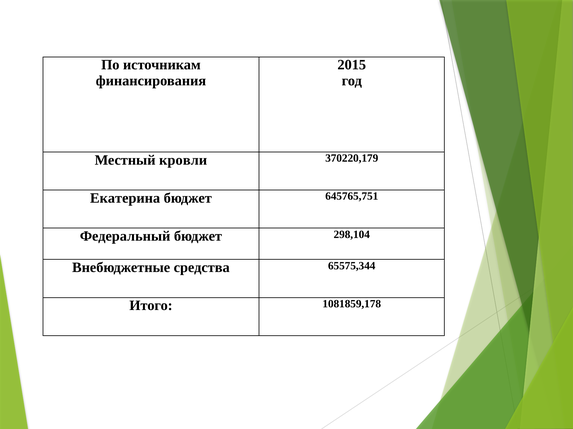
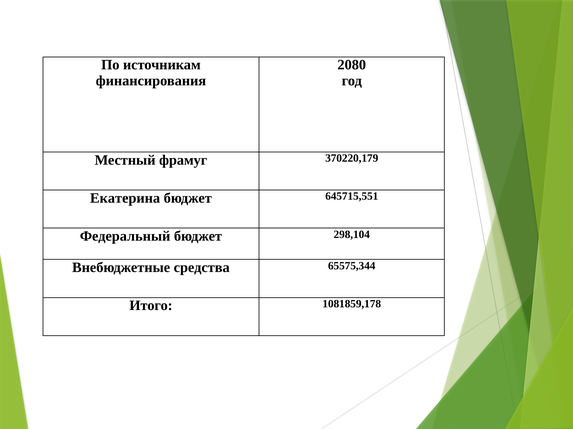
2015: 2015 -> 2080
кровли: кровли -> фрамуг
645765,751: 645765,751 -> 645715,551
